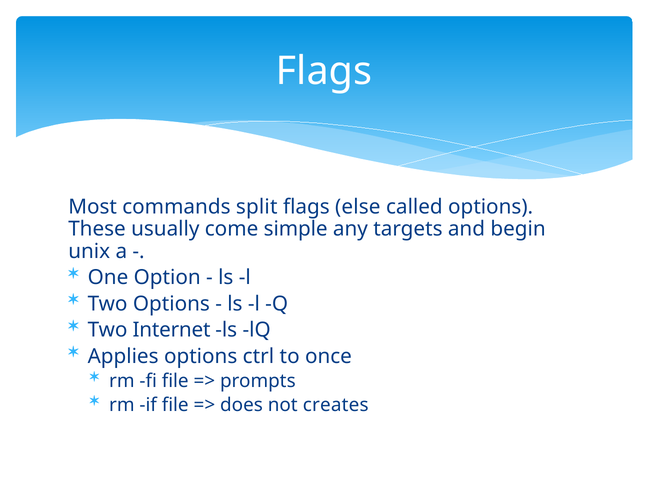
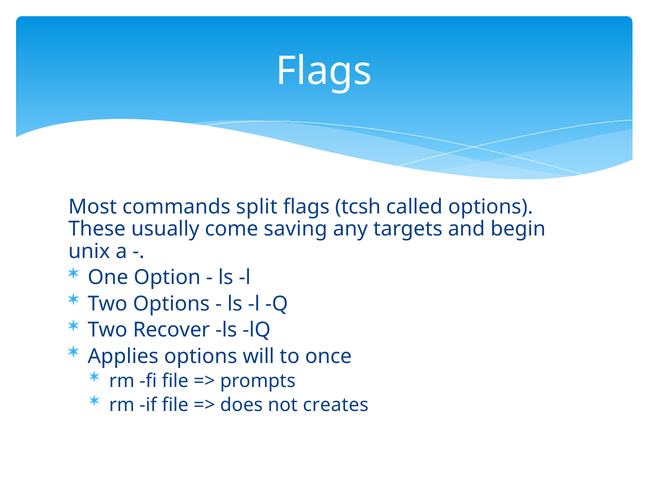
else: else -> tcsh
simple: simple -> saving
Internet: Internet -> Recover
ctrl: ctrl -> will
